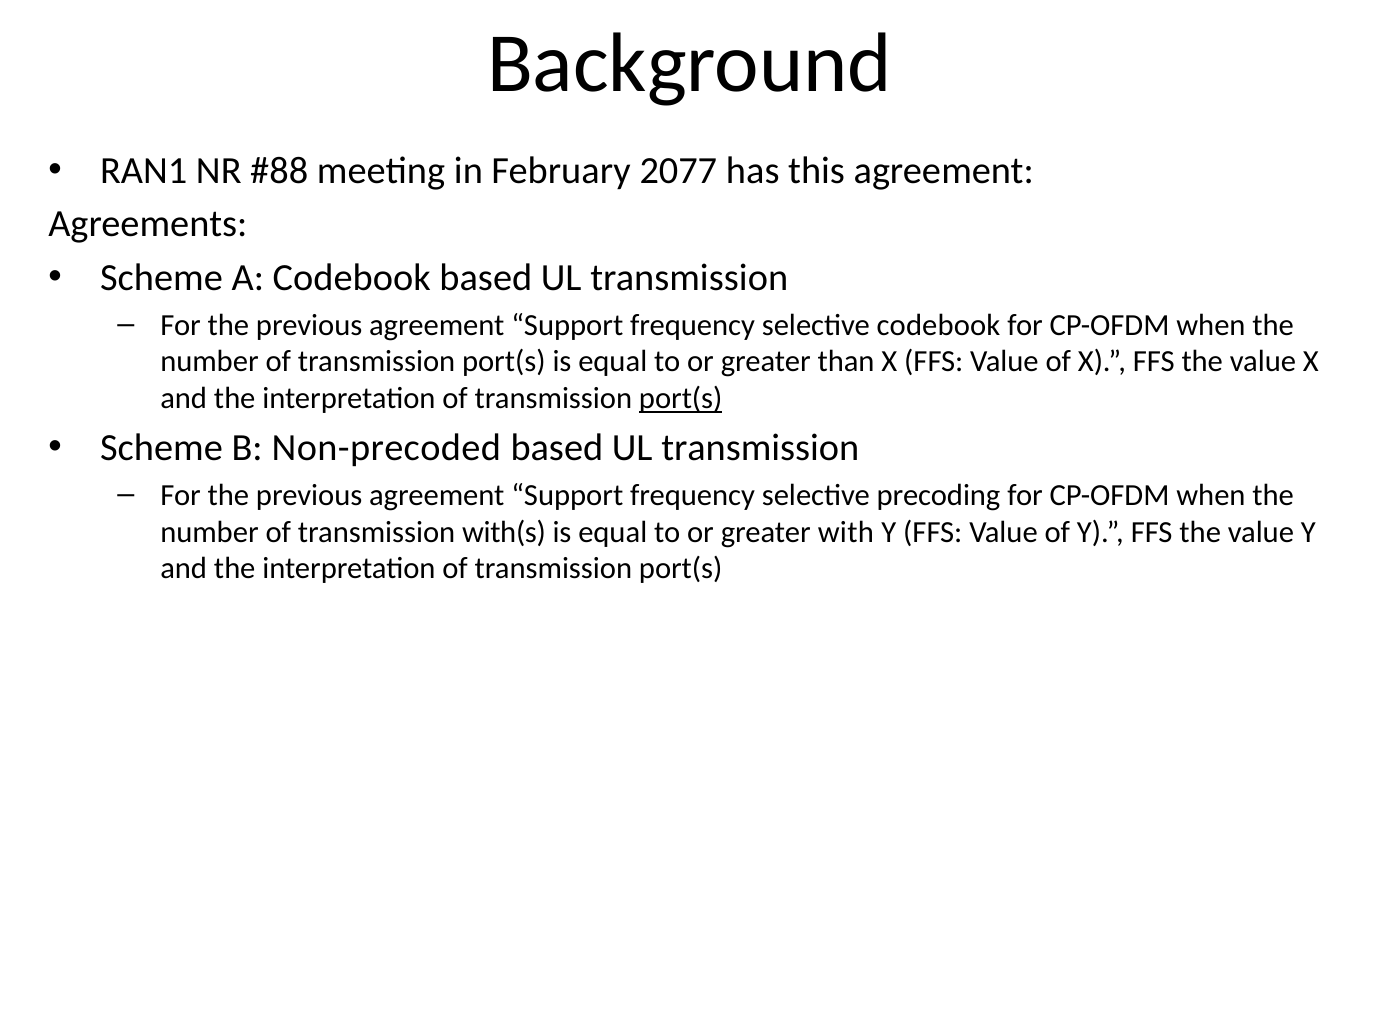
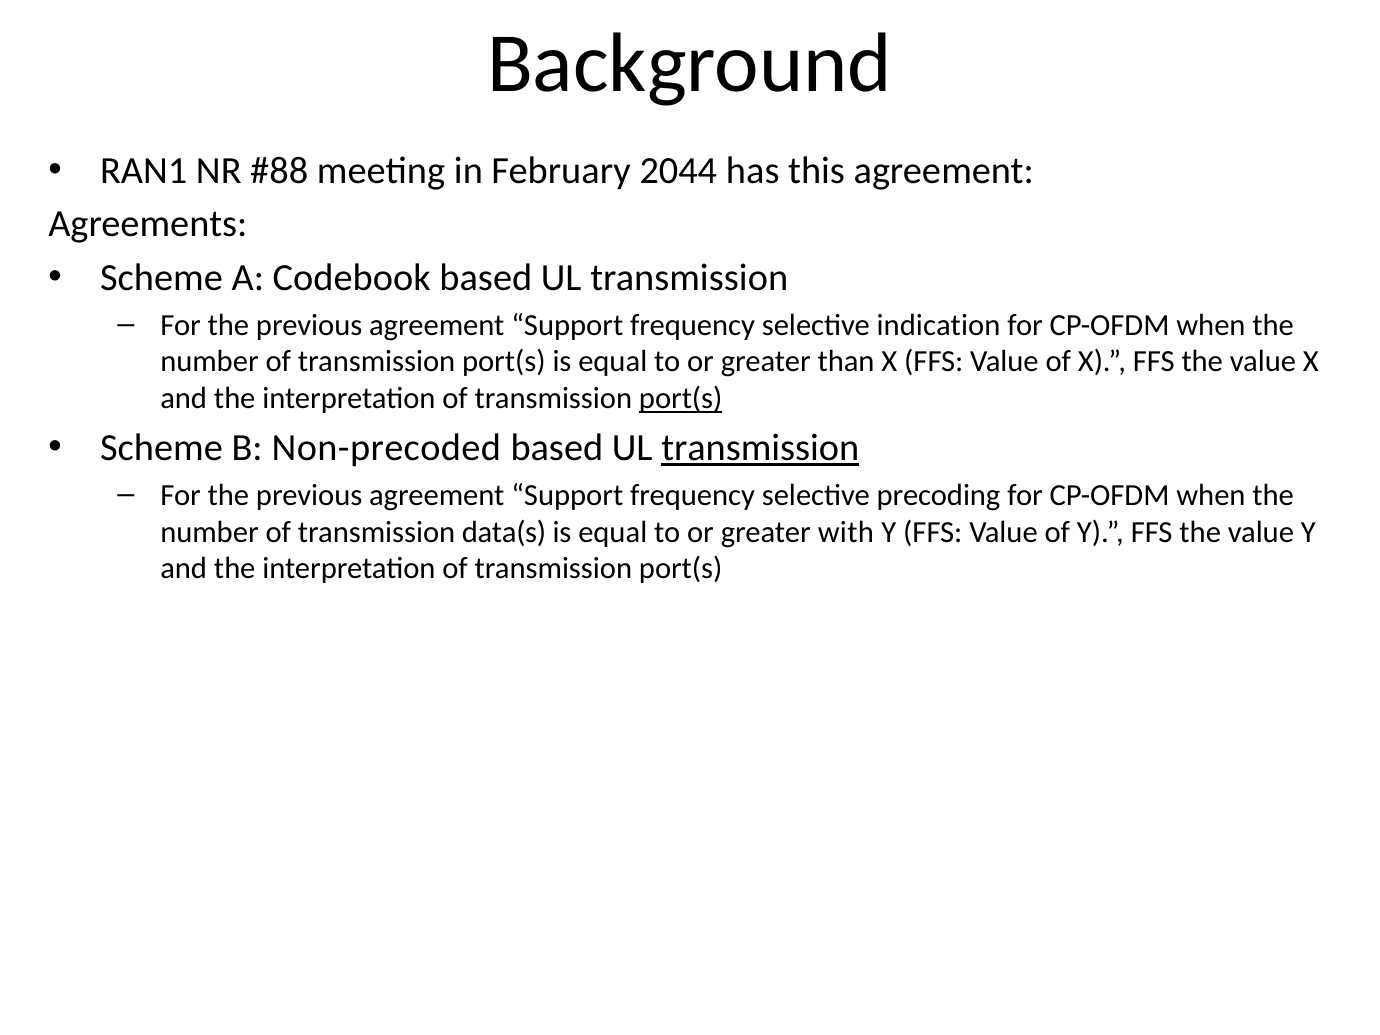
2077: 2077 -> 2044
selective codebook: codebook -> indication
transmission at (760, 448) underline: none -> present
with(s: with(s -> data(s
